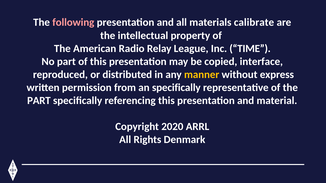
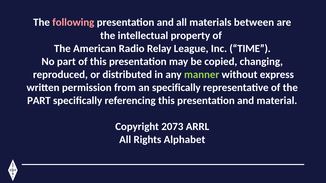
calibrate: calibrate -> between
interface: interface -> changing
manner colour: yellow -> light green
2020: 2020 -> 2073
Denmark: Denmark -> Alphabet
